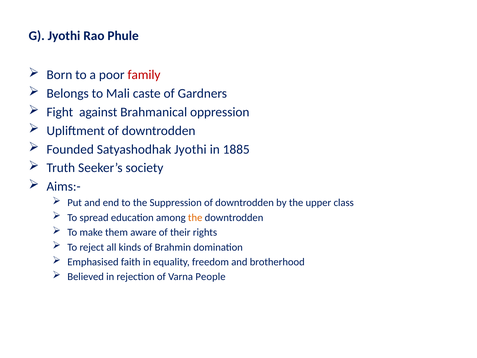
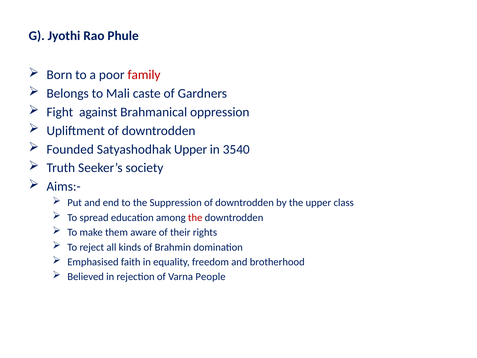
Satyashodhak Jyothi: Jyothi -> Upper
1885: 1885 -> 3540
the at (195, 217) colour: orange -> red
